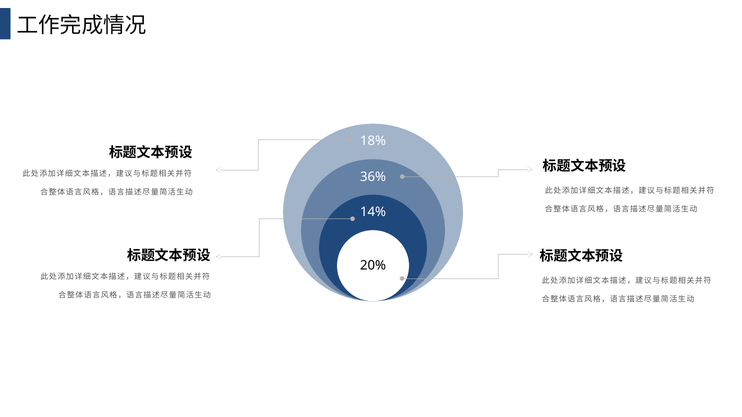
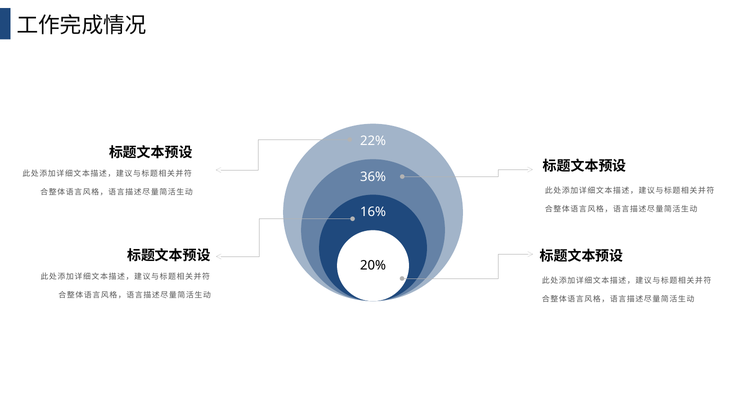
18%: 18% -> 22%
14%: 14% -> 16%
